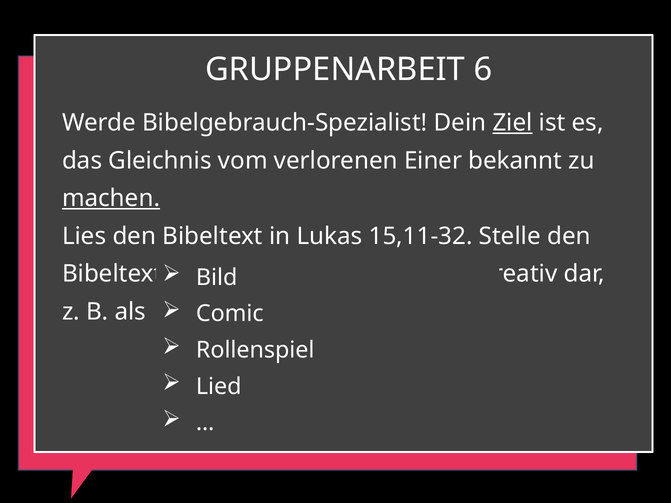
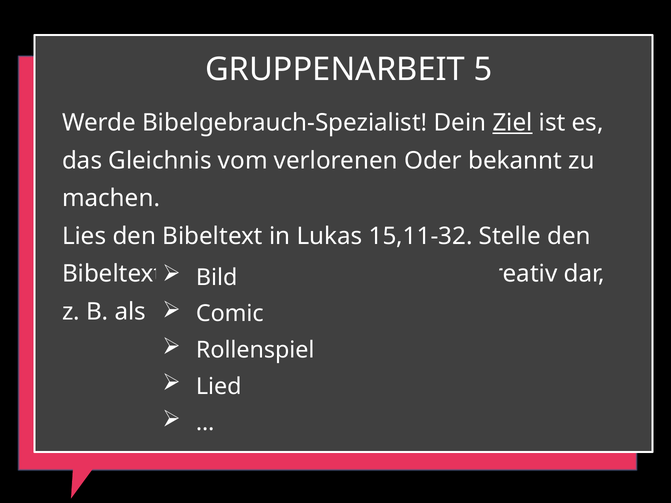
6: 6 -> 5
verlorenen Einer: Einer -> Oder
machen underline: present -> none
